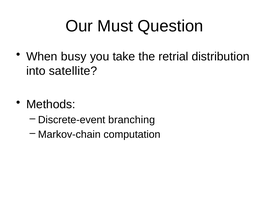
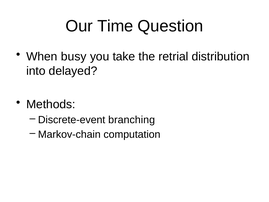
Must: Must -> Time
satellite: satellite -> delayed
